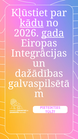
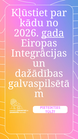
kādu underline: present -> none
